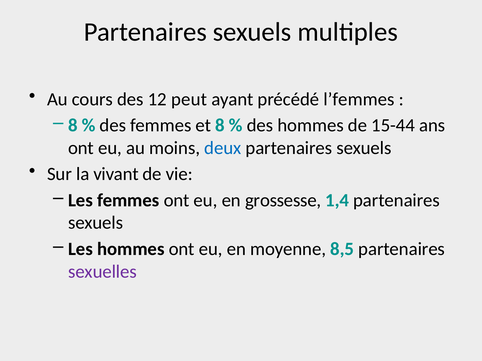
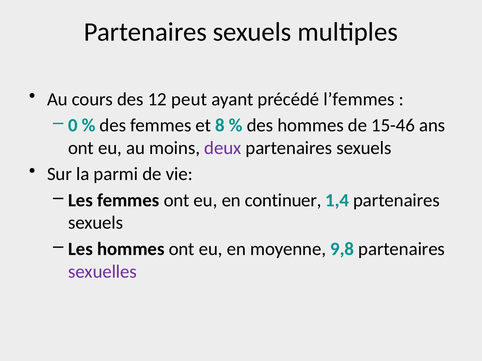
8 at (73, 126): 8 -> 0
15-44: 15-44 -> 15-46
deux colour: blue -> purple
vivant: vivant -> parmi
grossesse: grossesse -> continuer
8,5: 8,5 -> 9,8
